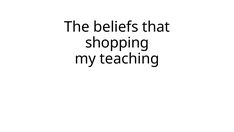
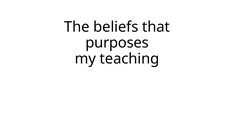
shopping: shopping -> purposes
